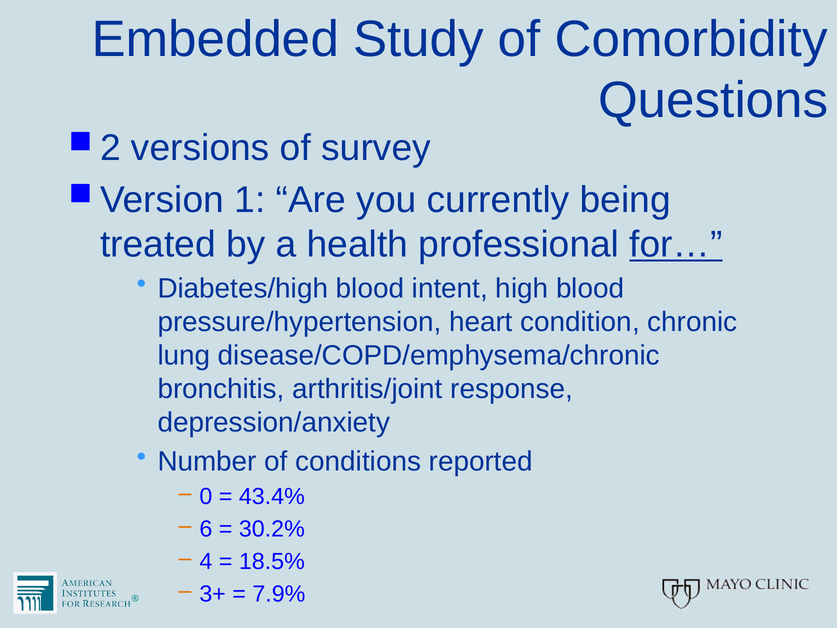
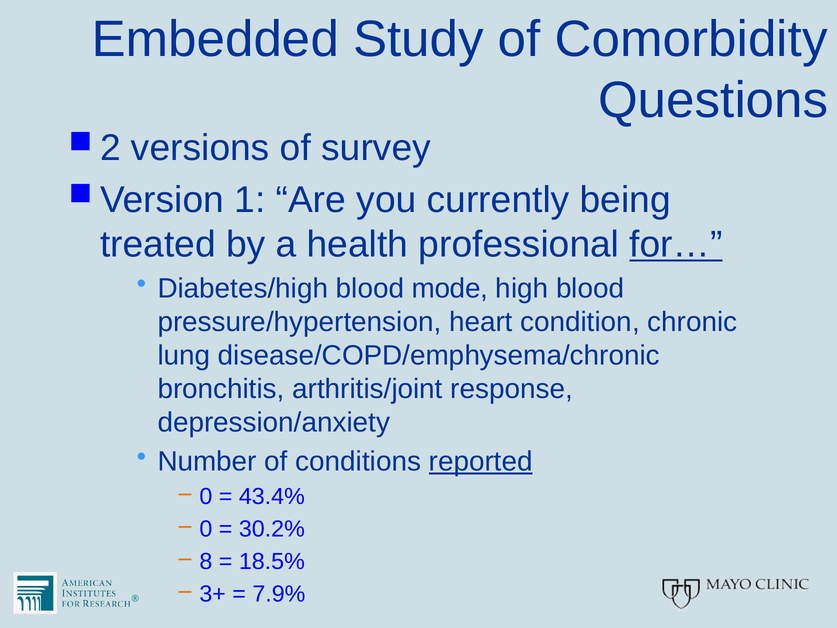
intent: intent -> mode
reported underline: none -> present
6 at (206, 529): 6 -> 0
4: 4 -> 8
